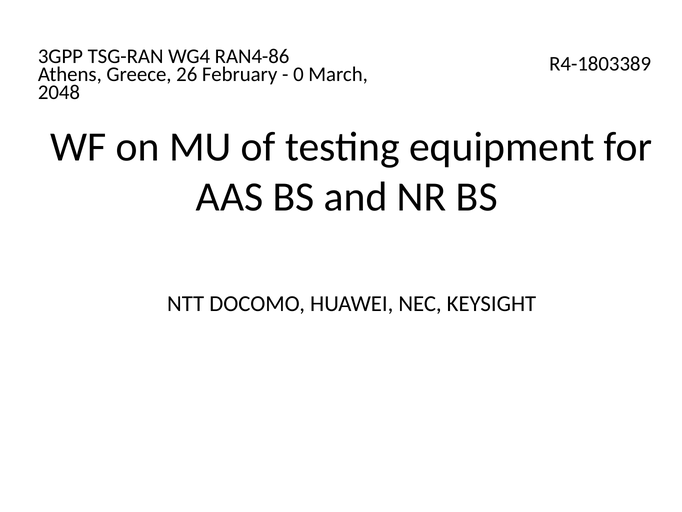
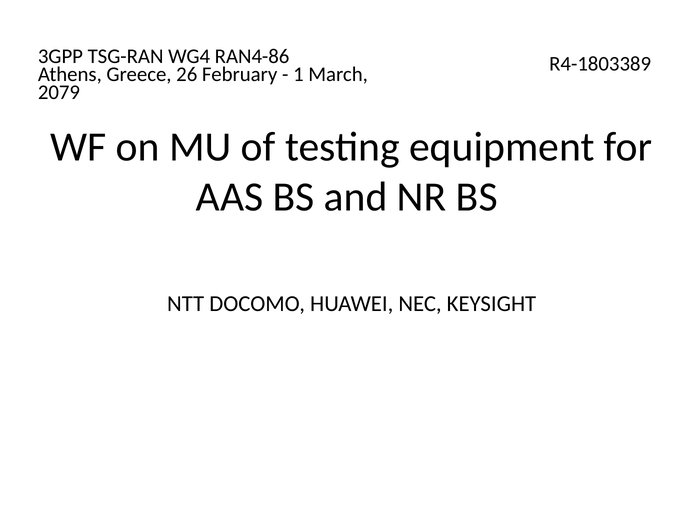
0: 0 -> 1
2048: 2048 -> 2079
